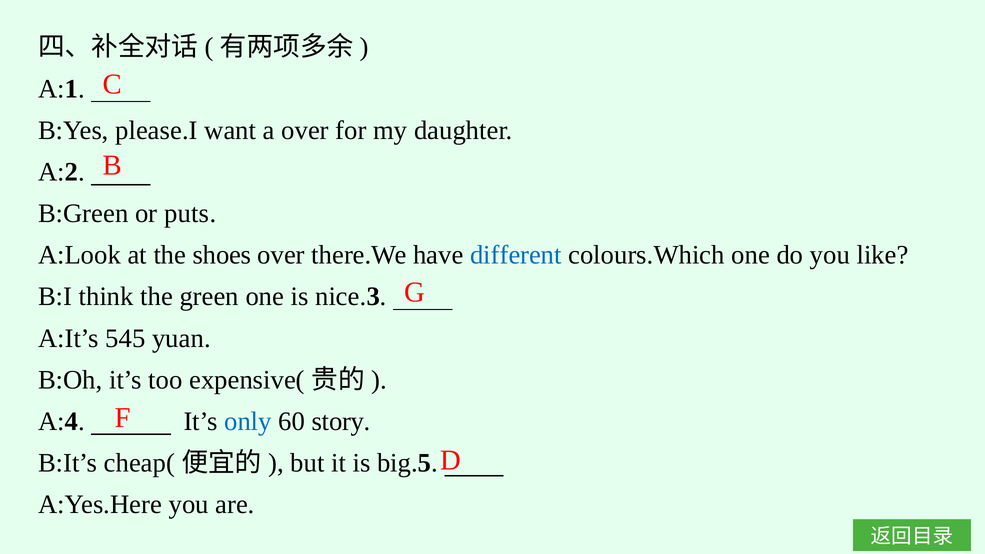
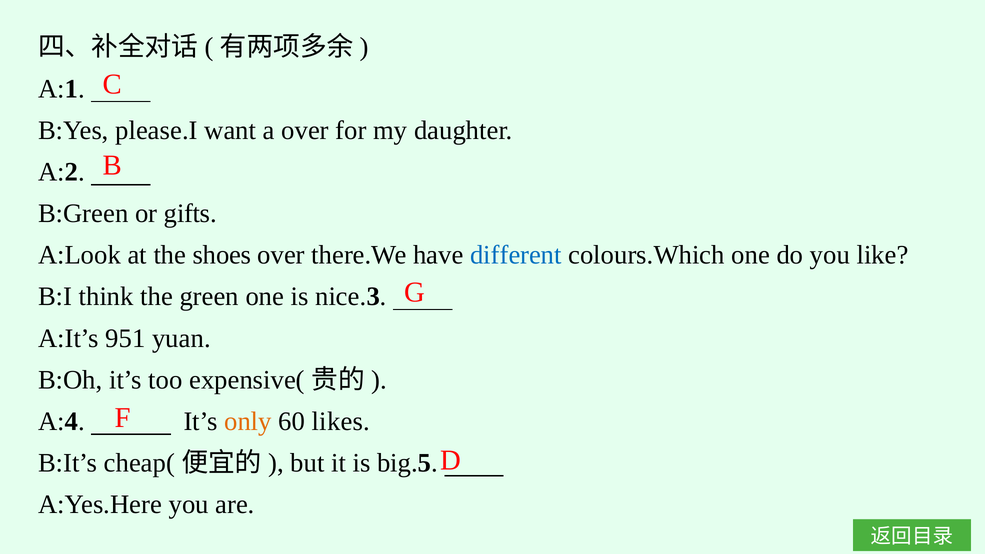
puts: puts -> gifts
545: 545 -> 951
only colour: blue -> orange
story: story -> likes
